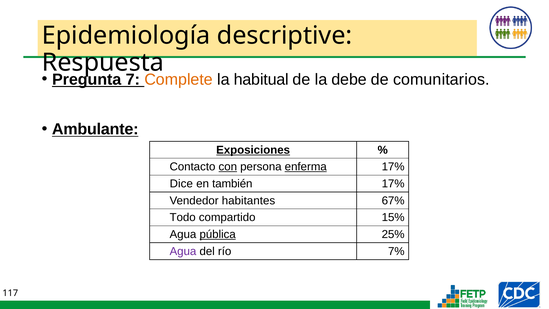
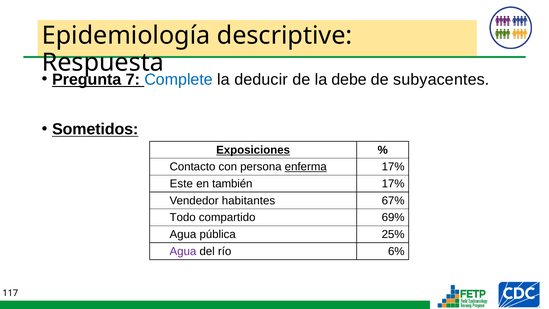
Complete colour: orange -> blue
habitual: habitual -> deducir
comunitarios: comunitarios -> subyacentes
Ambulante: Ambulante -> Sometidos
con underline: present -> none
Dice: Dice -> Este
15%: 15% -> 69%
pública underline: present -> none
7%: 7% -> 6%
